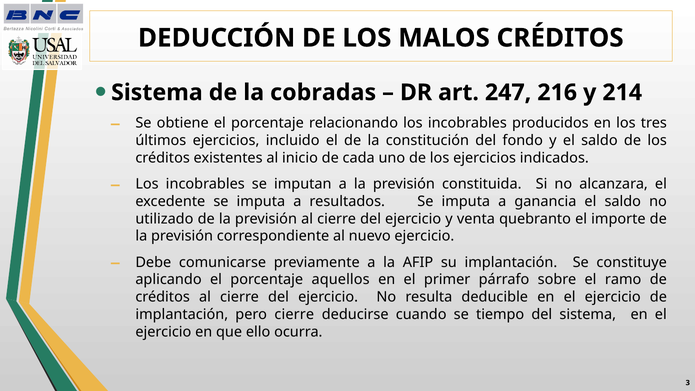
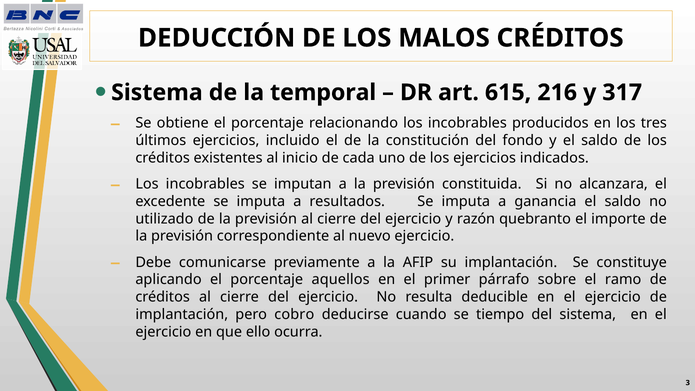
cobradas: cobradas -> temporal
247: 247 -> 615
214: 214 -> 317
venta: venta -> razón
pero cierre: cierre -> cobro
